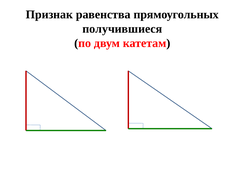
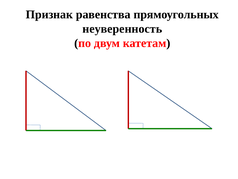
получившиеся: получившиеся -> неуверенность
